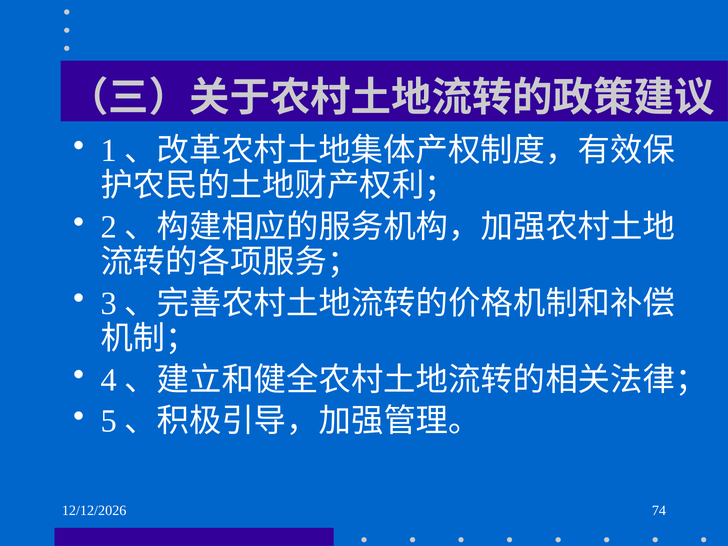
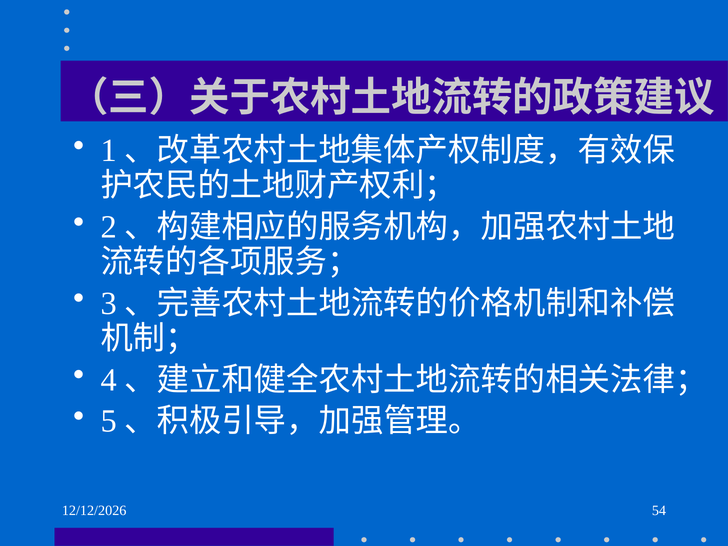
74: 74 -> 54
